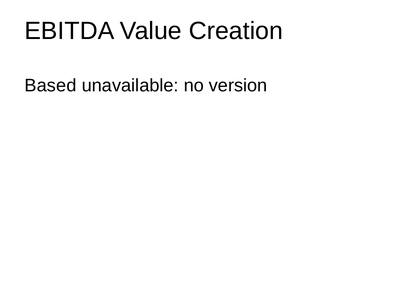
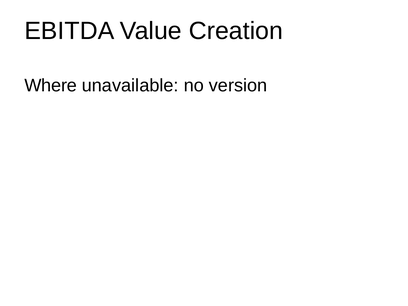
Based: Based -> Where
